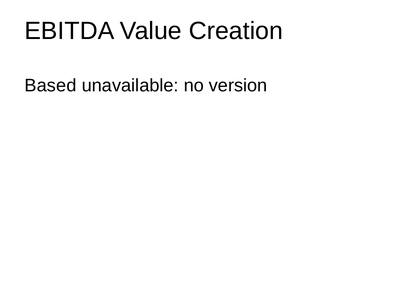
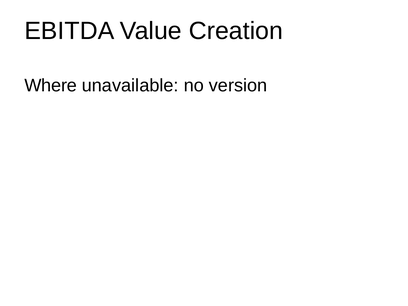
Based: Based -> Where
